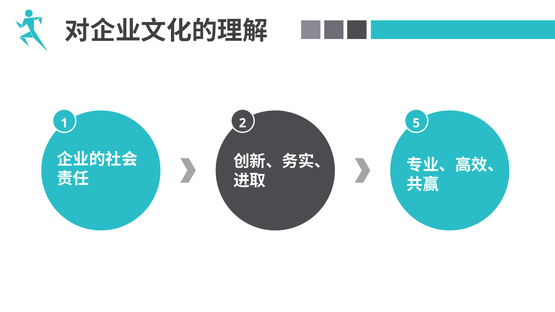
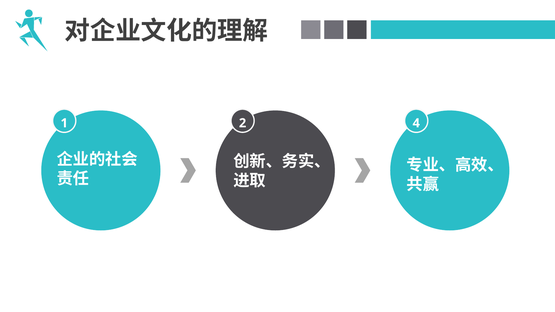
5: 5 -> 4
